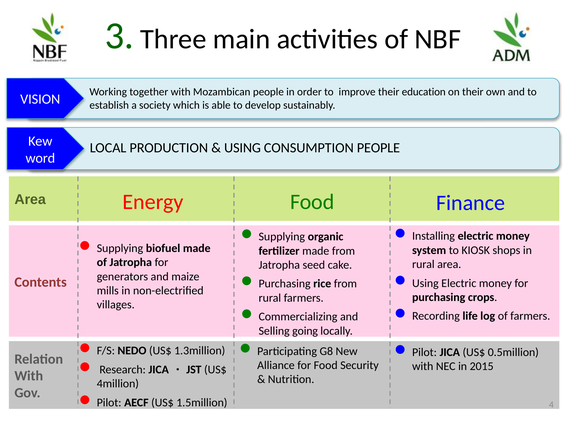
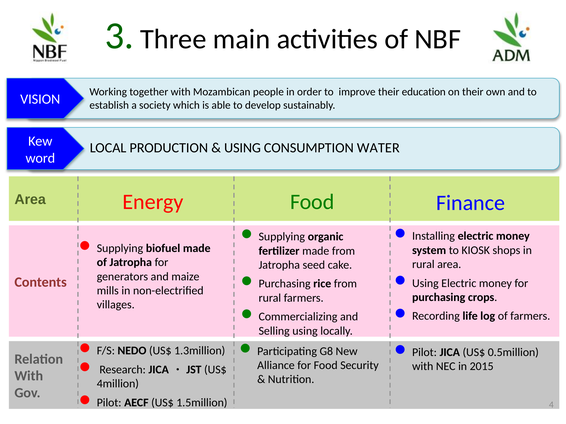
CONSUMPTION PEOPLE: PEOPLE -> WATER
Selling going: going -> using
